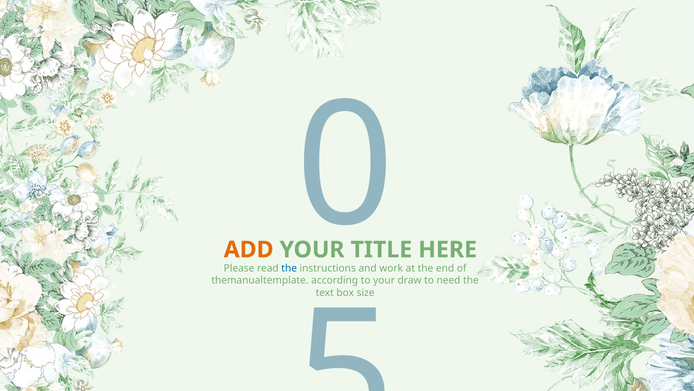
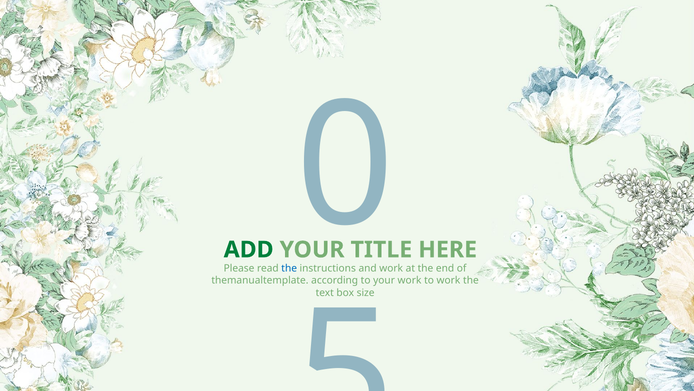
ADD colour: orange -> green
draw at (410, 280): draw -> work
to need: need -> work
